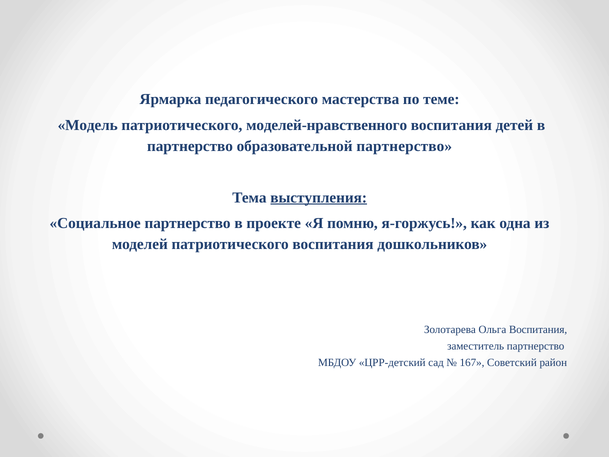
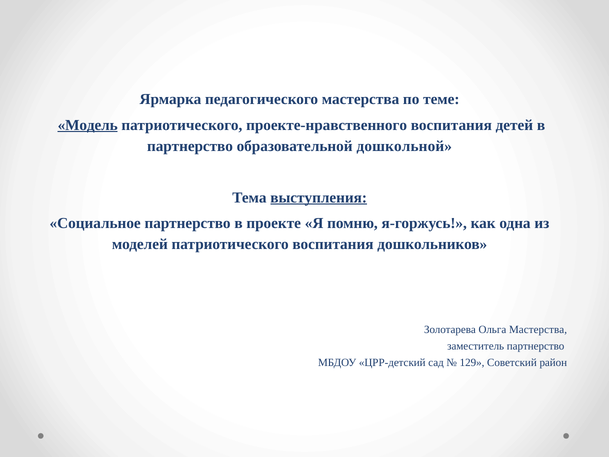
Модель underline: none -> present
моделей-нравственного: моделей-нравственного -> проекте-нравственного
образовательной партнерство: партнерство -> дошкольной
Ольга Воспитания: Воспитания -> Мастерства
167: 167 -> 129
